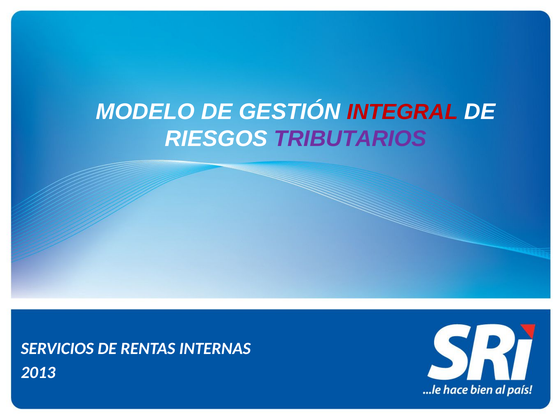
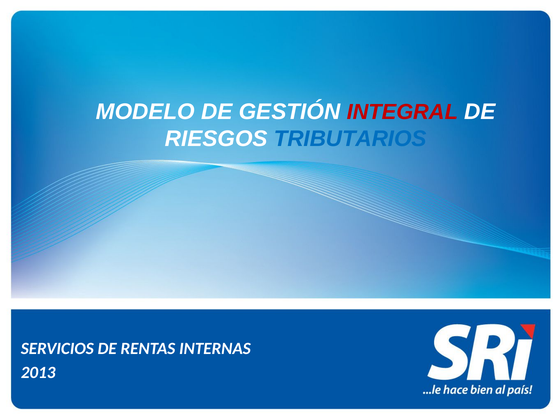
TRIBUTARIOS colour: purple -> blue
